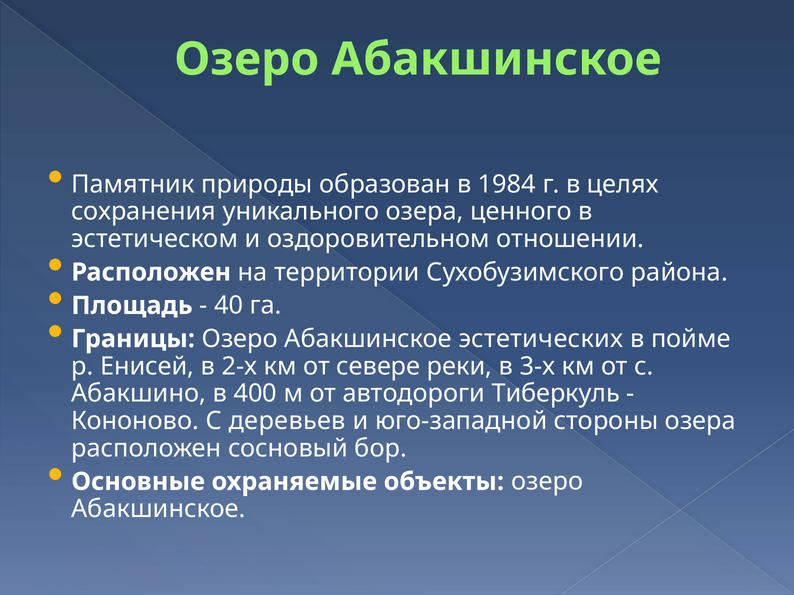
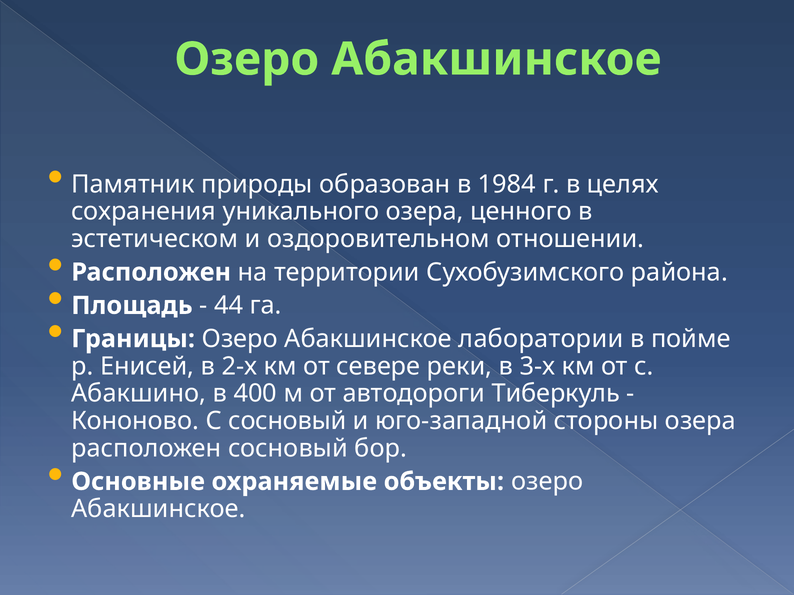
40: 40 -> 44
эстетических: эстетических -> лаборатории
С деревьев: деревьев -> сосновый
